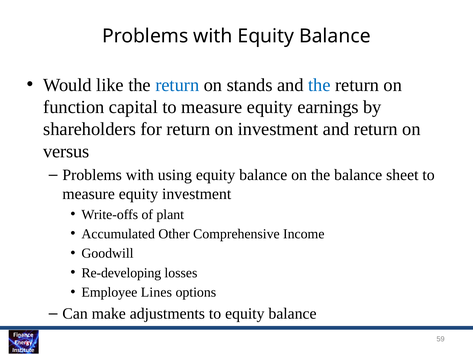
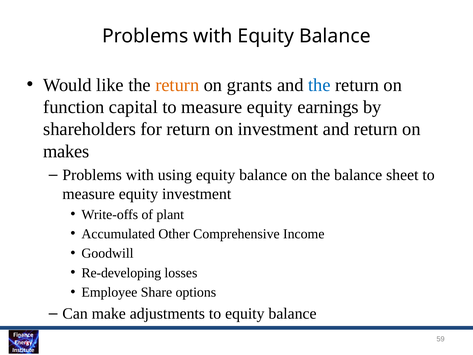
return at (177, 85) colour: blue -> orange
stands: stands -> grants
versus: versus -> makes
Lines: Lines -> Share
